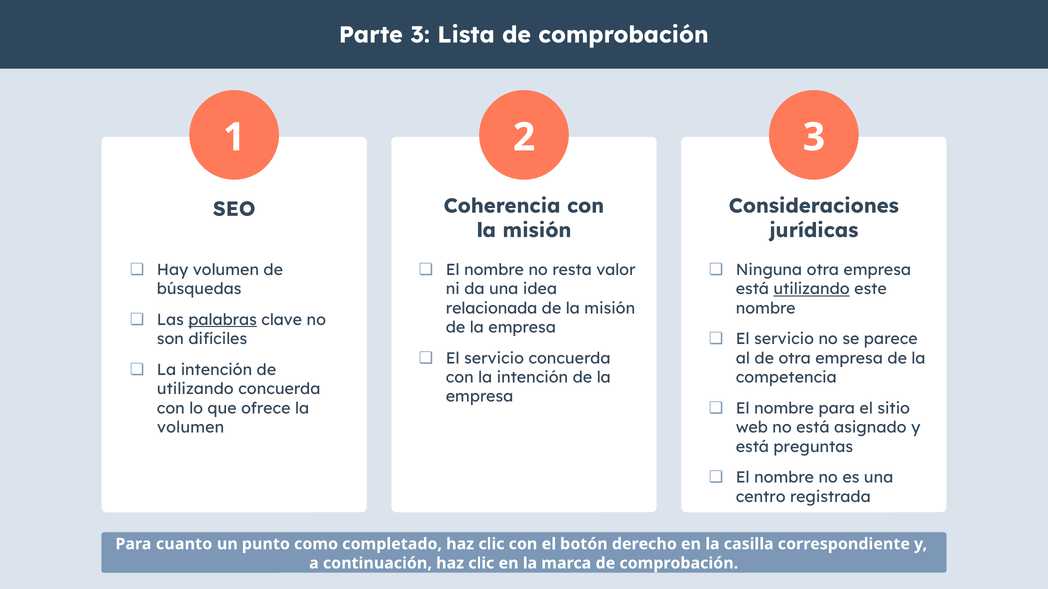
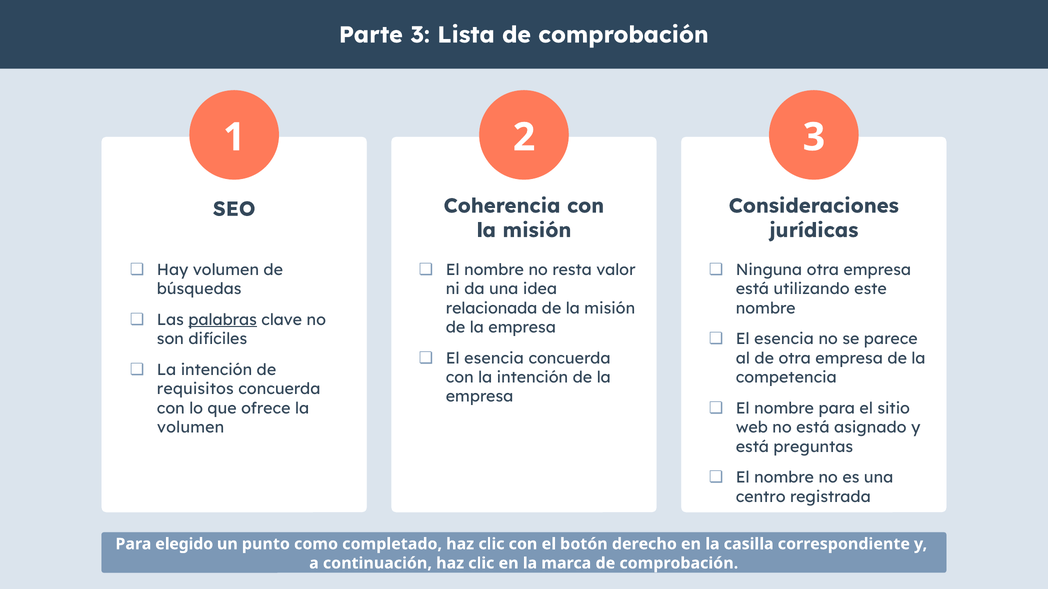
utilizando at (812, 289) underline: present -> none
servicio at (784, 339): servicio -> esencia
servicio at (494, 359): servicio -> esencia
utilizando at (195, 389): utilizando -> requisitos
cuanto: cuanto -> elegido
